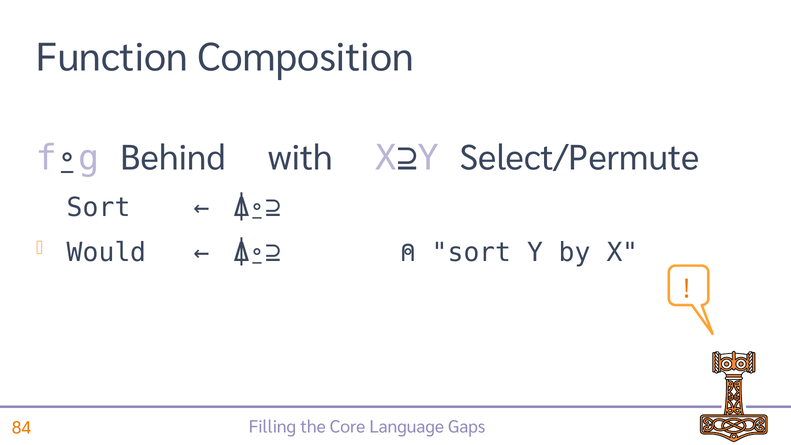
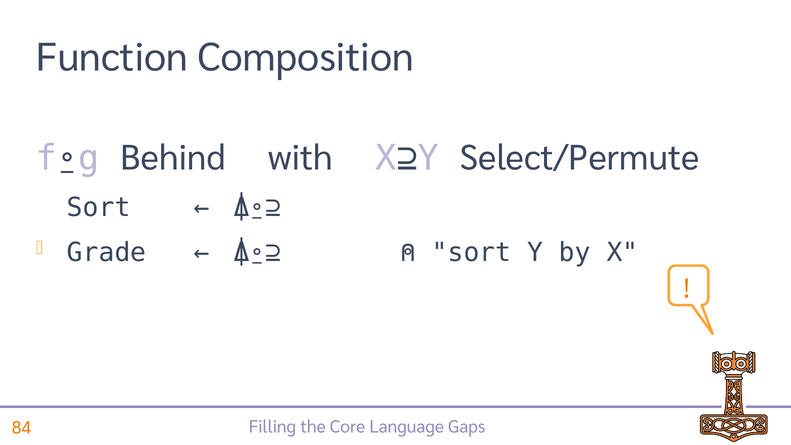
Would: Would -> Grade
